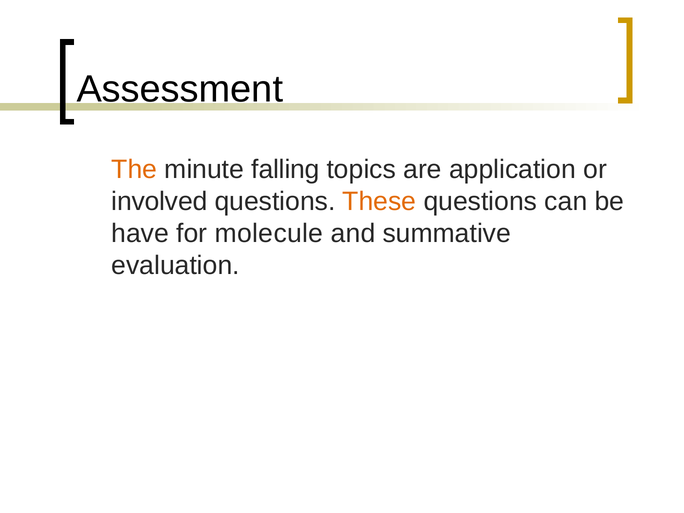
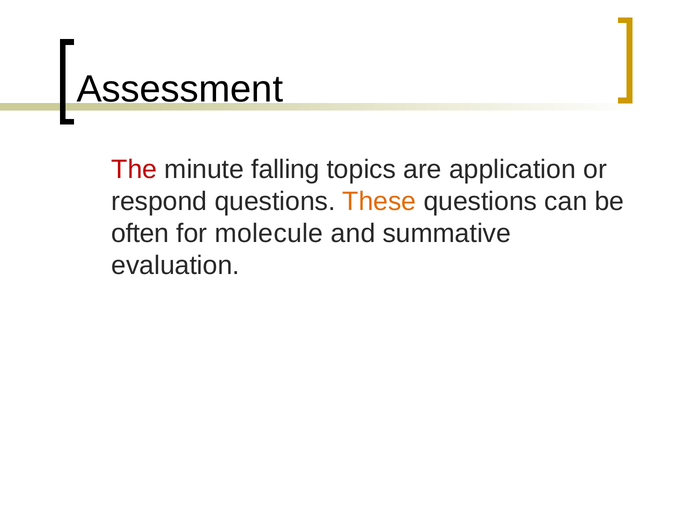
The colour: orange -> red
involved: involved -> respond
have: have -> often
